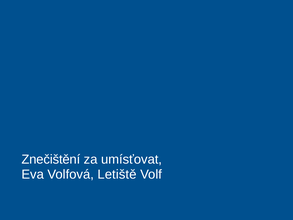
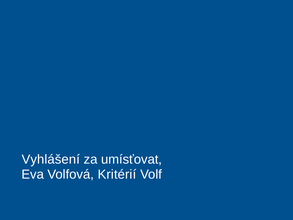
Znečištění: Znečištění -> Vyhlášení
Letiště: Letiště -> Kritérií
